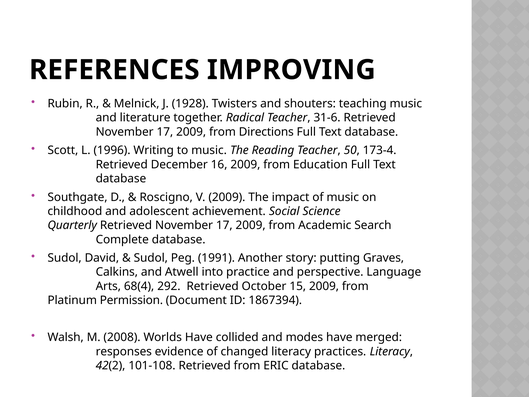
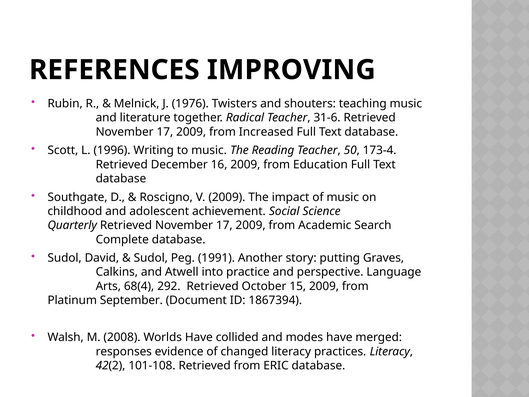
1928: 1928 -> 1976
Directions: Directions -> Increased
Permission: Permission -> September
